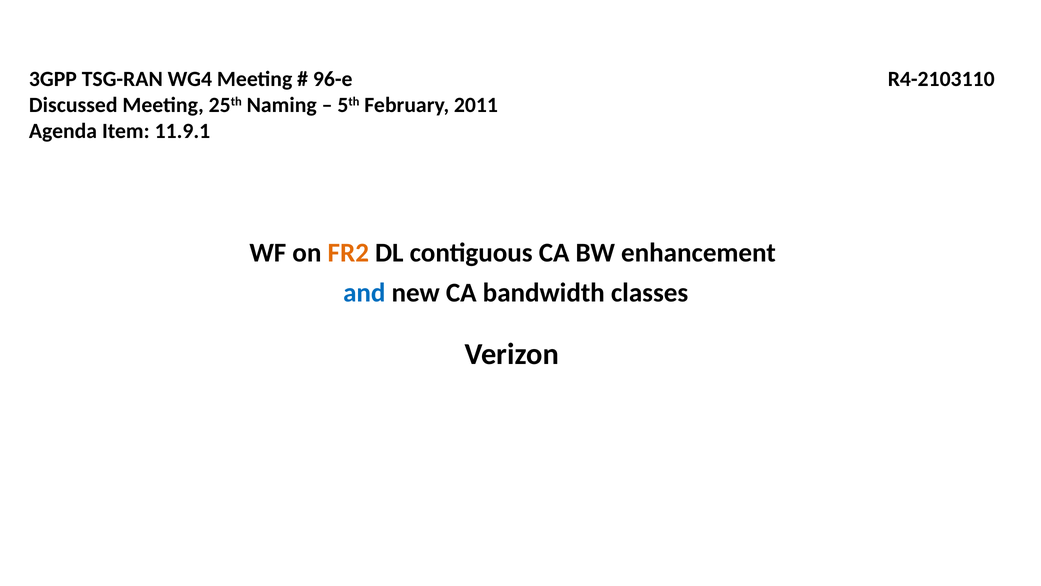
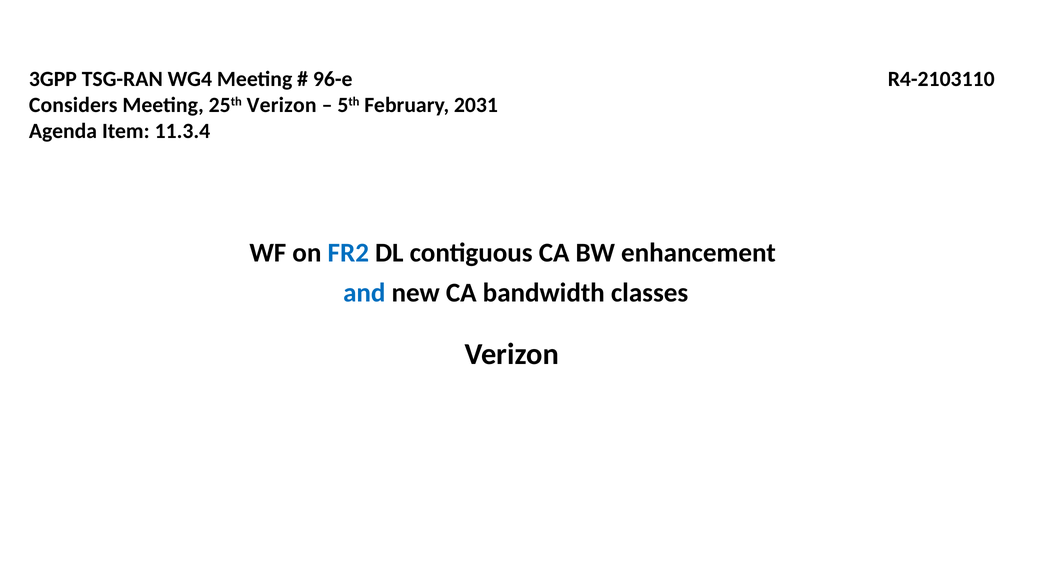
Discussed: Discussed -> Considers
25th Naming: Naming -> Verizon
2011: 2011 -> 2031
11.9.1: 11.9.1 -> 11.3.4
FR2 colour: orange -> blue
